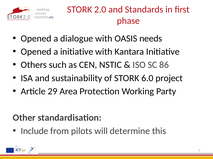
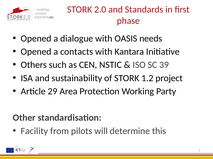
a initiative: initiative -> contacts
86: 86 -> 39
6.0: 6.0 -> 1.2
Include: Include -> Facility
